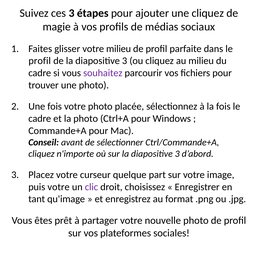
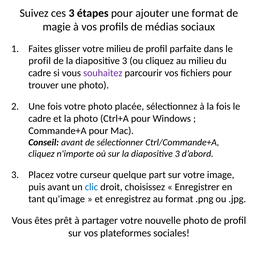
une cliquez: cliquez -> format
puis votre: votre -> avant
clic colour: purple -> blue
